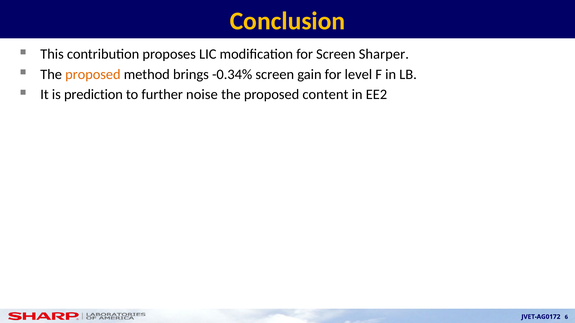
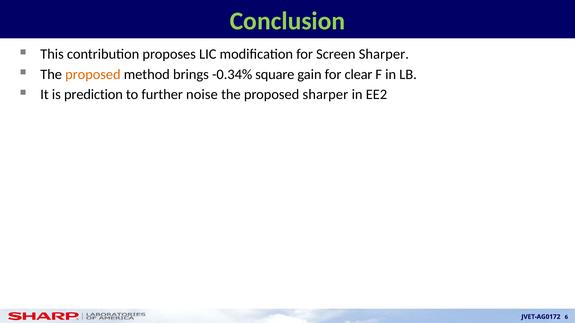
Conclusion colour: yellow -> light green
-0.34% screen: screen -> square
level: level -> clear
proposed content: content -> sharper
